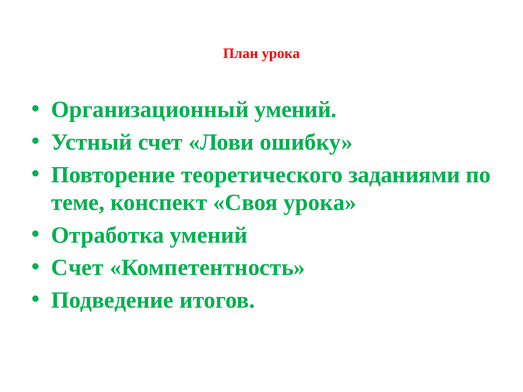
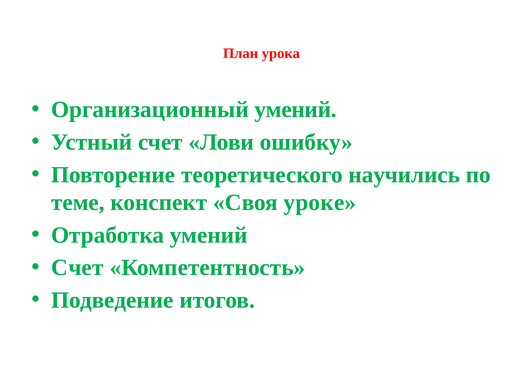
заданиями: заданиями -> научились
Своя урока: урока -> уроке
